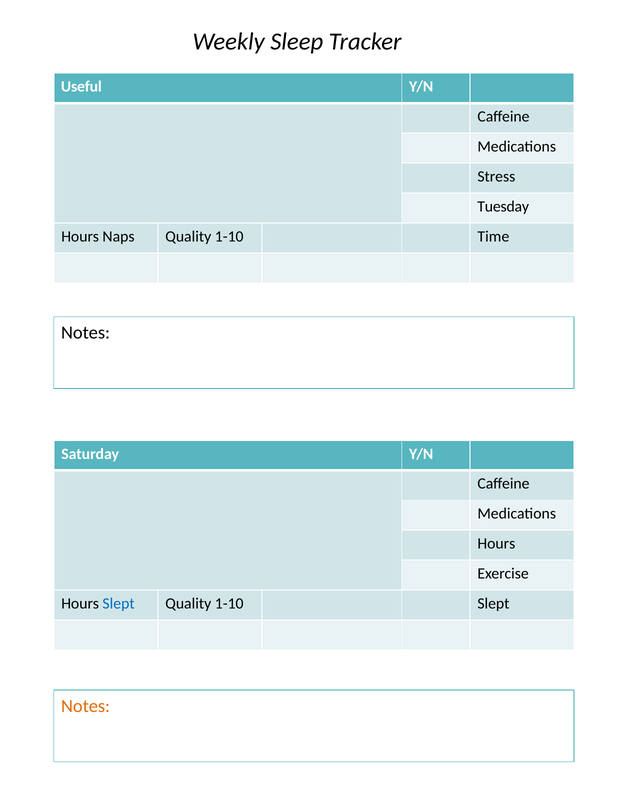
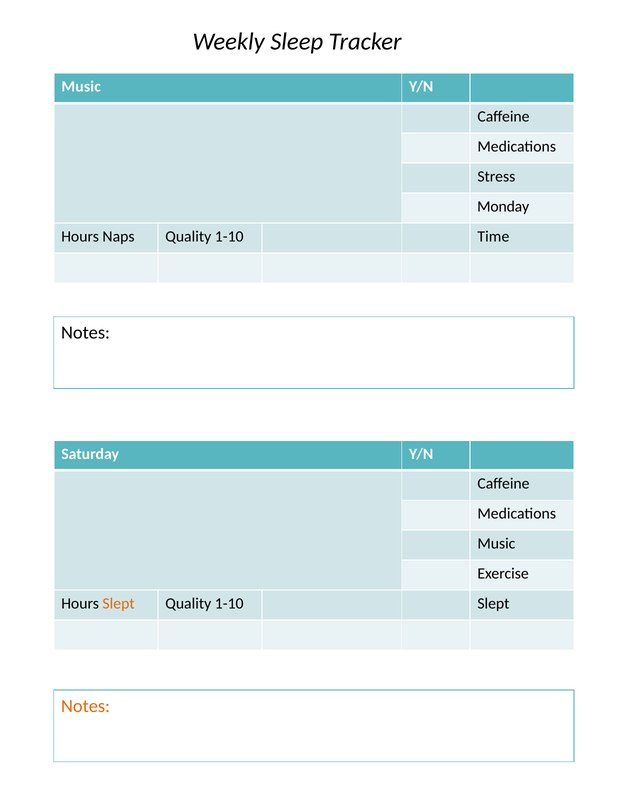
Useful at (81, 87): Useful -> Music
Tuesday: Tuesday -> Monday
Hours at (496, 544): Hours -> Music
Slept at (119, 604) colour: blue -> orange
